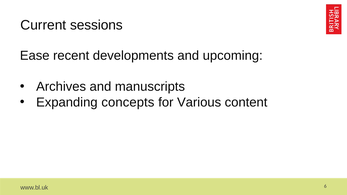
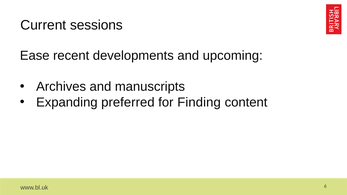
concepts: concepts -> preferred
Various: Various -> Finding
